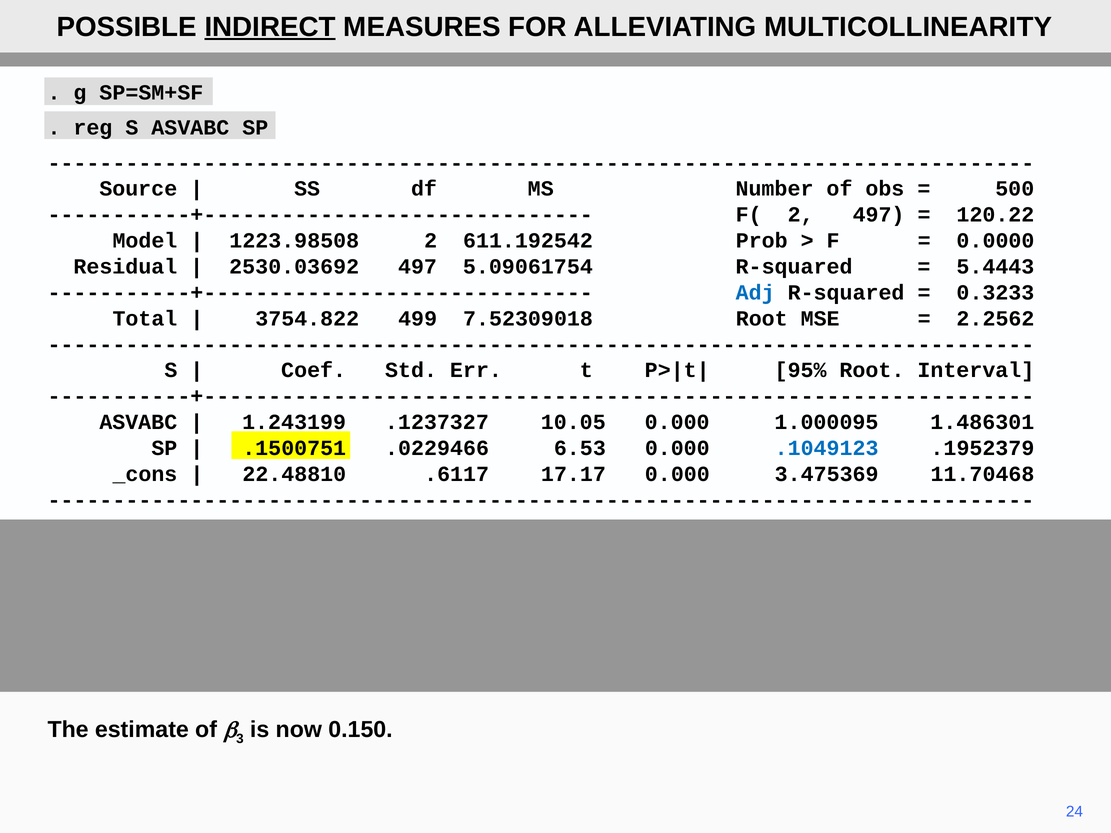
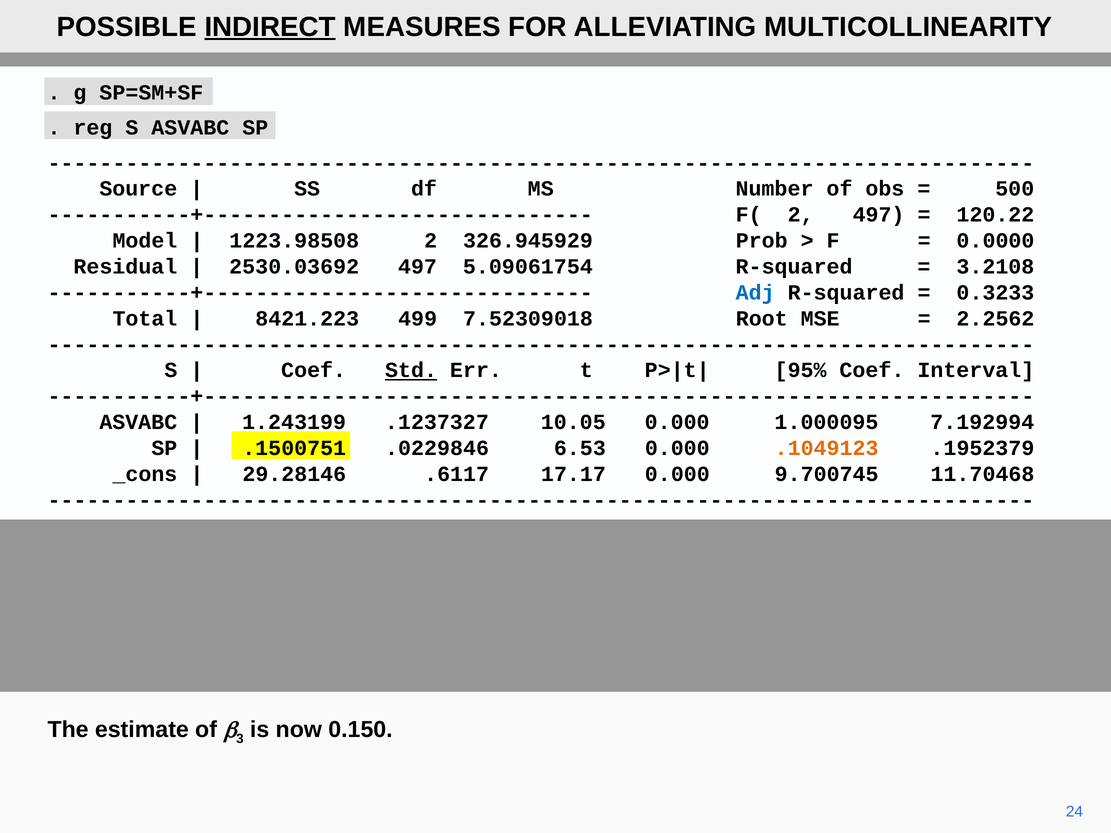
611.192542: 611.192542 -> 326.945929
5.4443: 5.4443 -> 3.2108
3754.822: 3754.822 -> 8421.223
Std underline: none -> present
95% Root: Root -> Coef
1.486301: 1.486301 -> 7.192994
.0229466: .0229466 -> .0229846
.1049123 colour: blue -> orange
22.48810: 22.48810 -> 29.28146
3.475369: 3.475369 -> 9.700745
